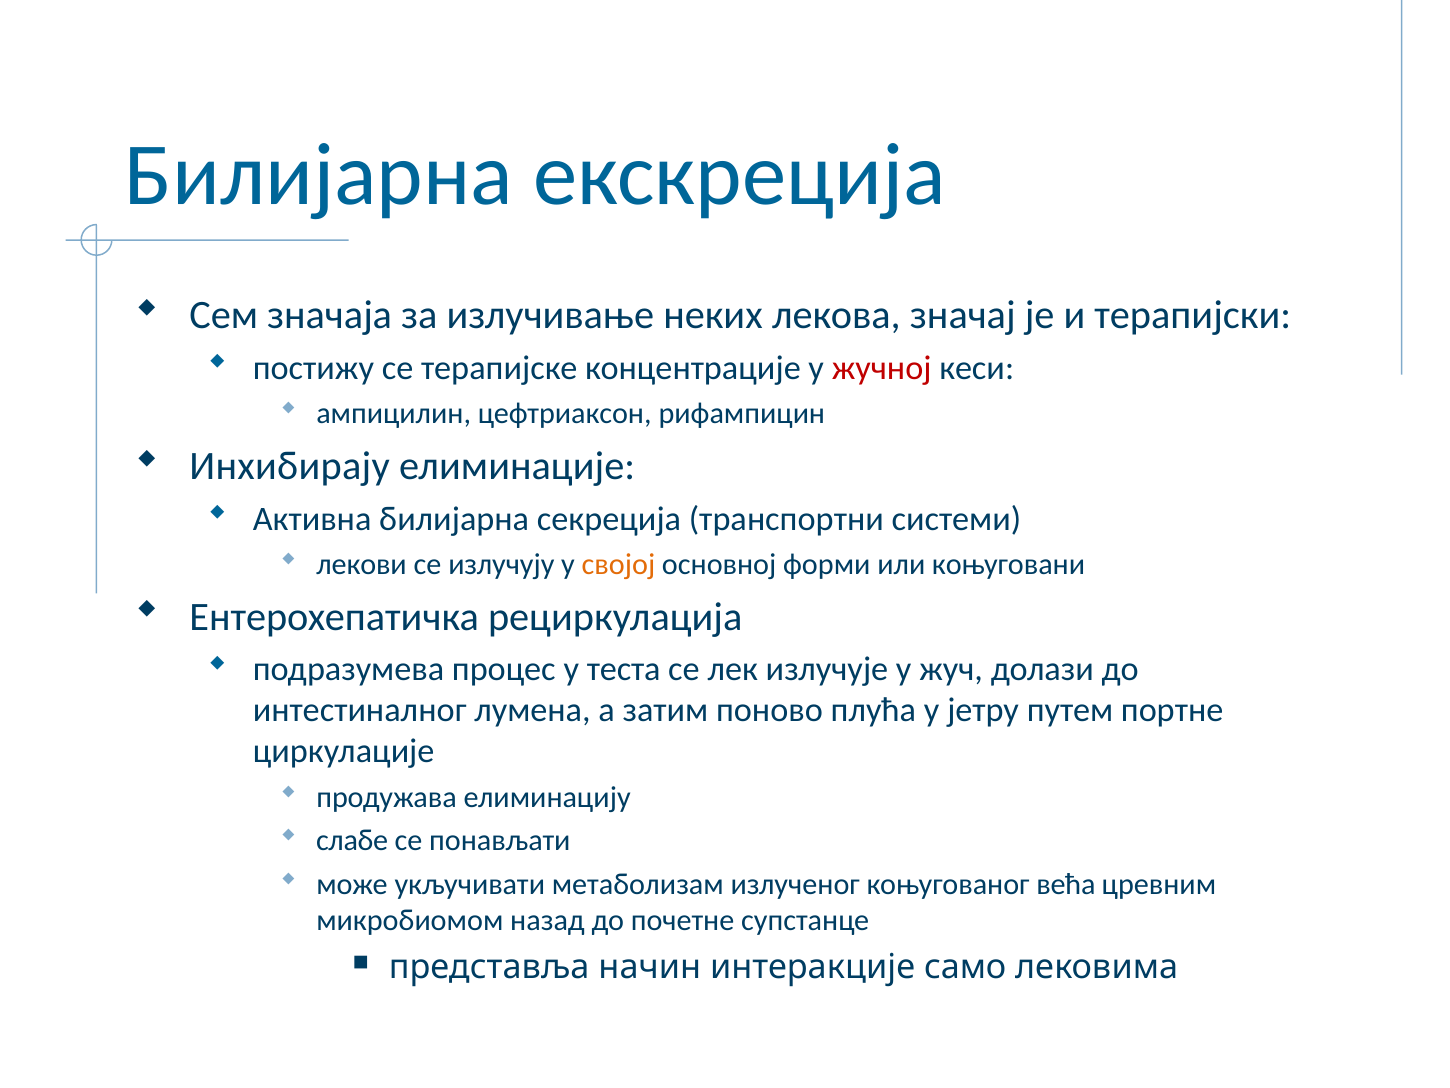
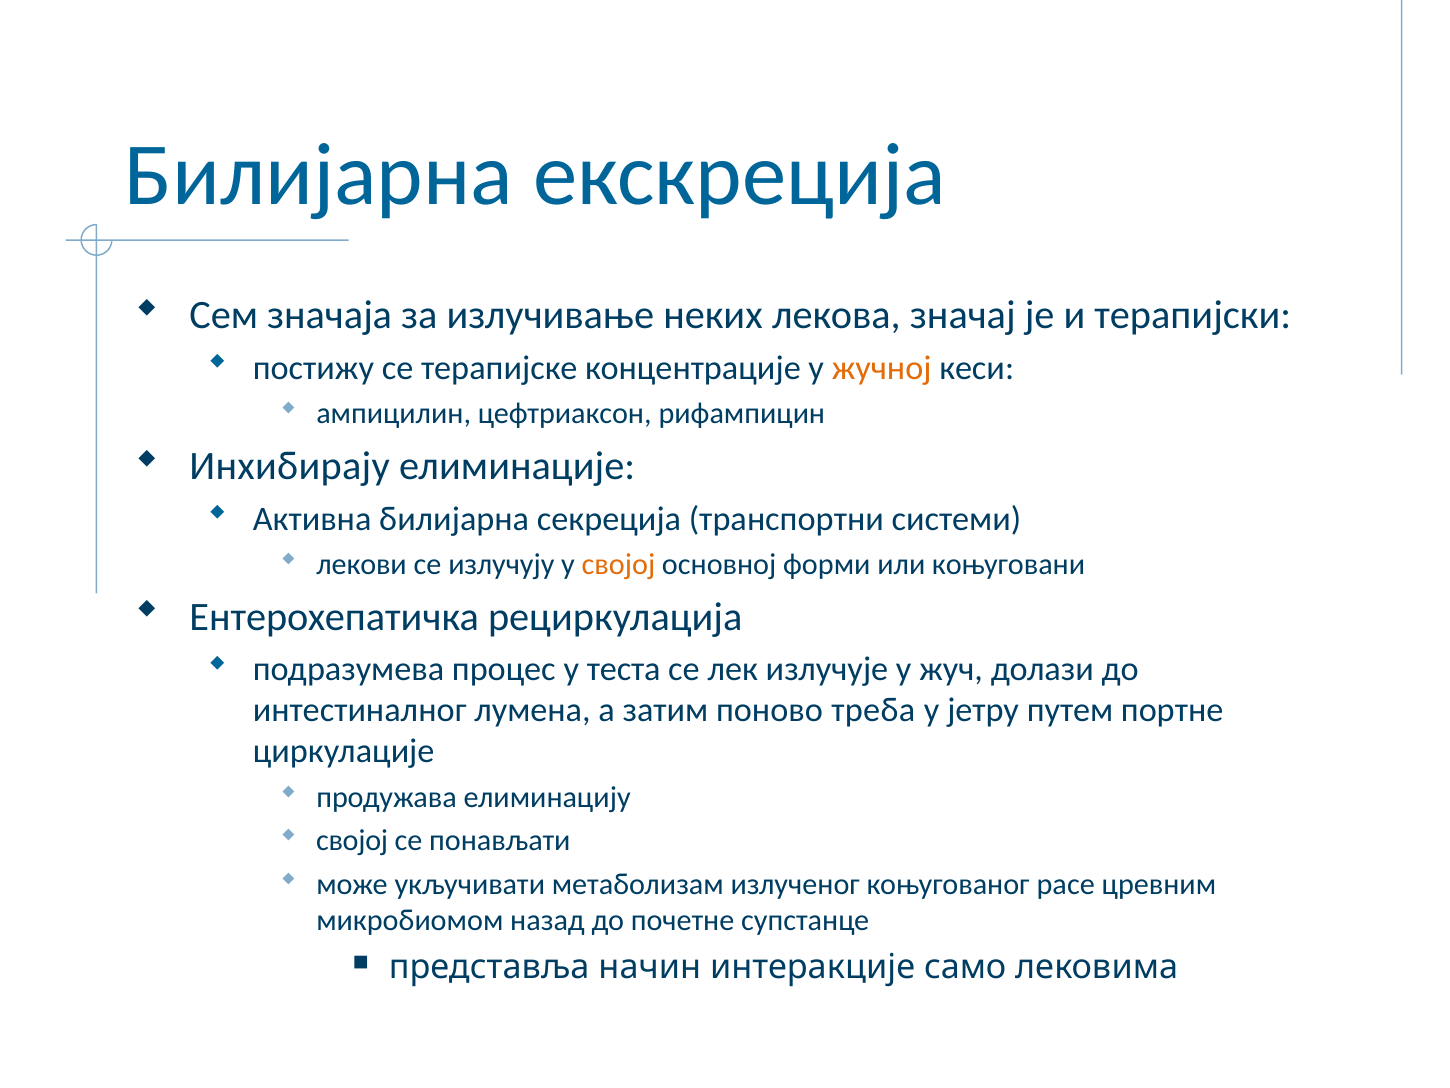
жучној colour: red -> orange
плућа: плућа -> треба
слабе at (352, 840): слабе -> својој
већа: већа -> расе
